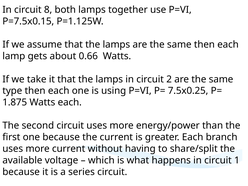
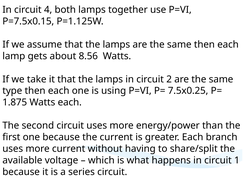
8: 8 -> 4
0.66: 0.66 -> 8.56
